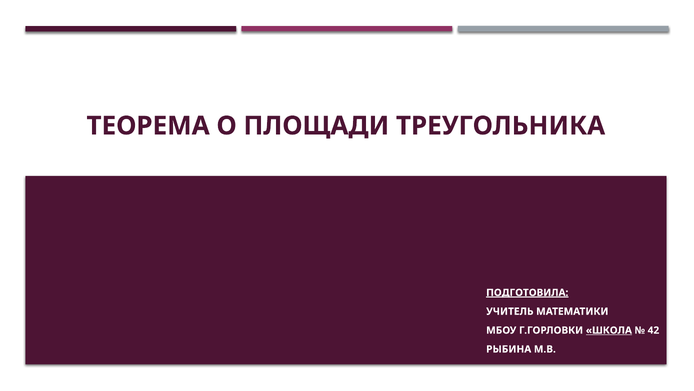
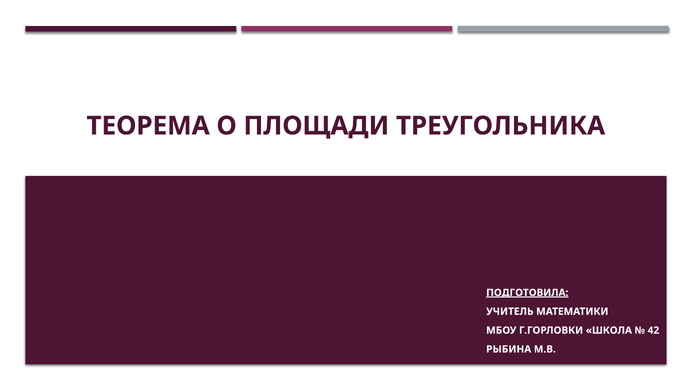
ШКОЛА underline: present -> none
